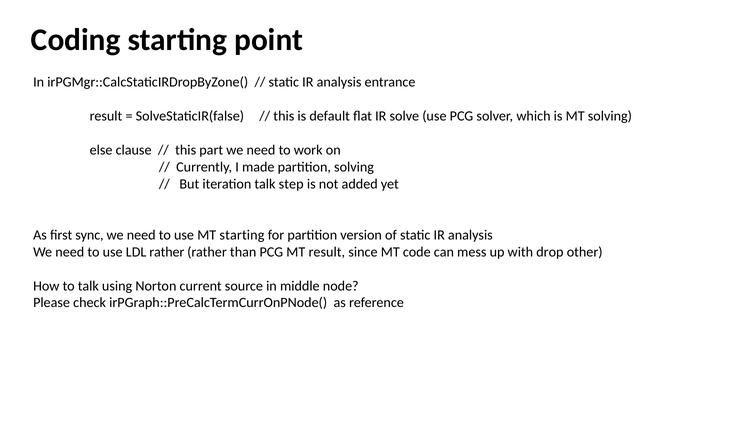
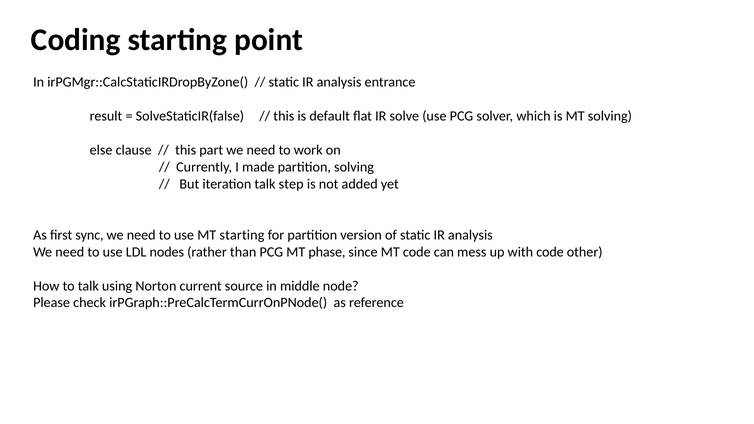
LDL rather: rather -> nodes
MT result: result -> phase
with drop: drop -> code
